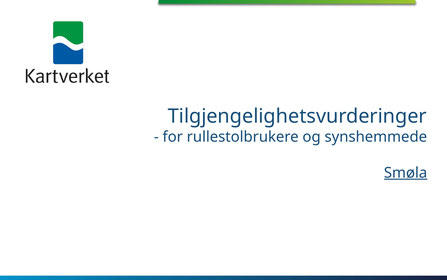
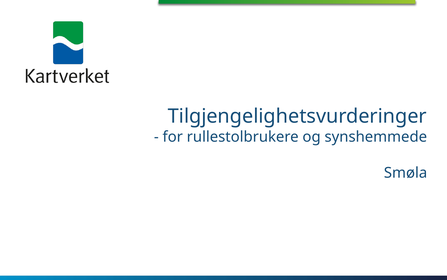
Smøla underline: present -> none
